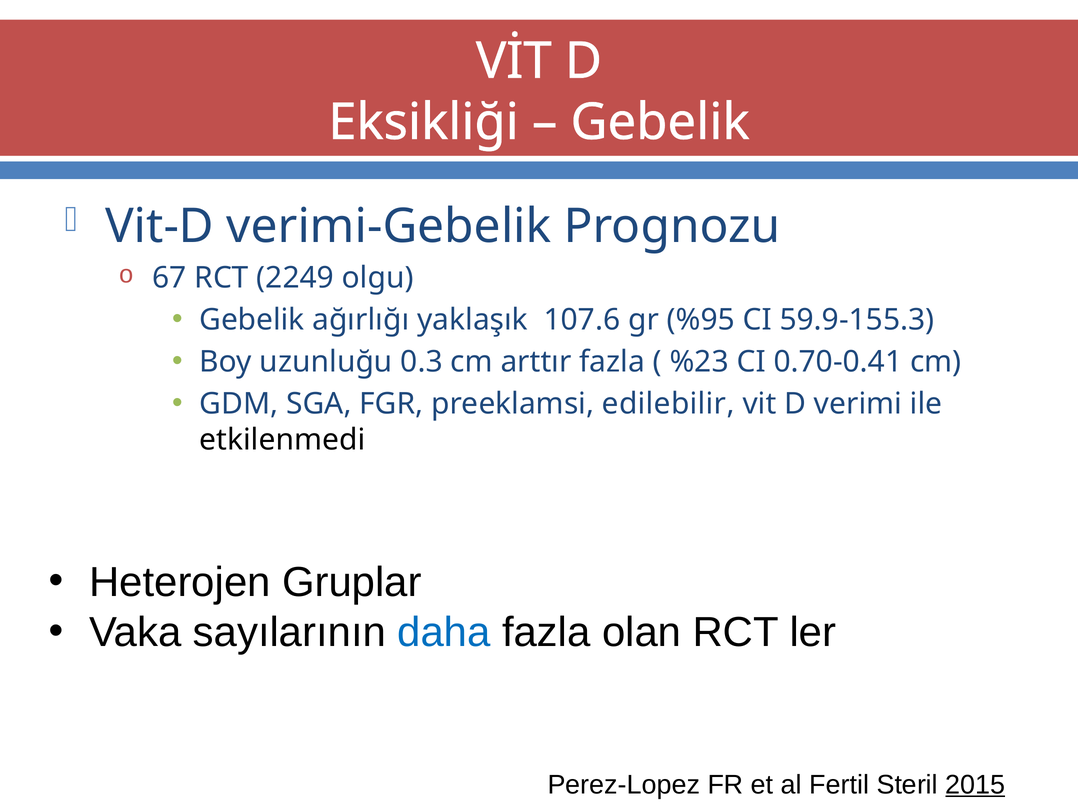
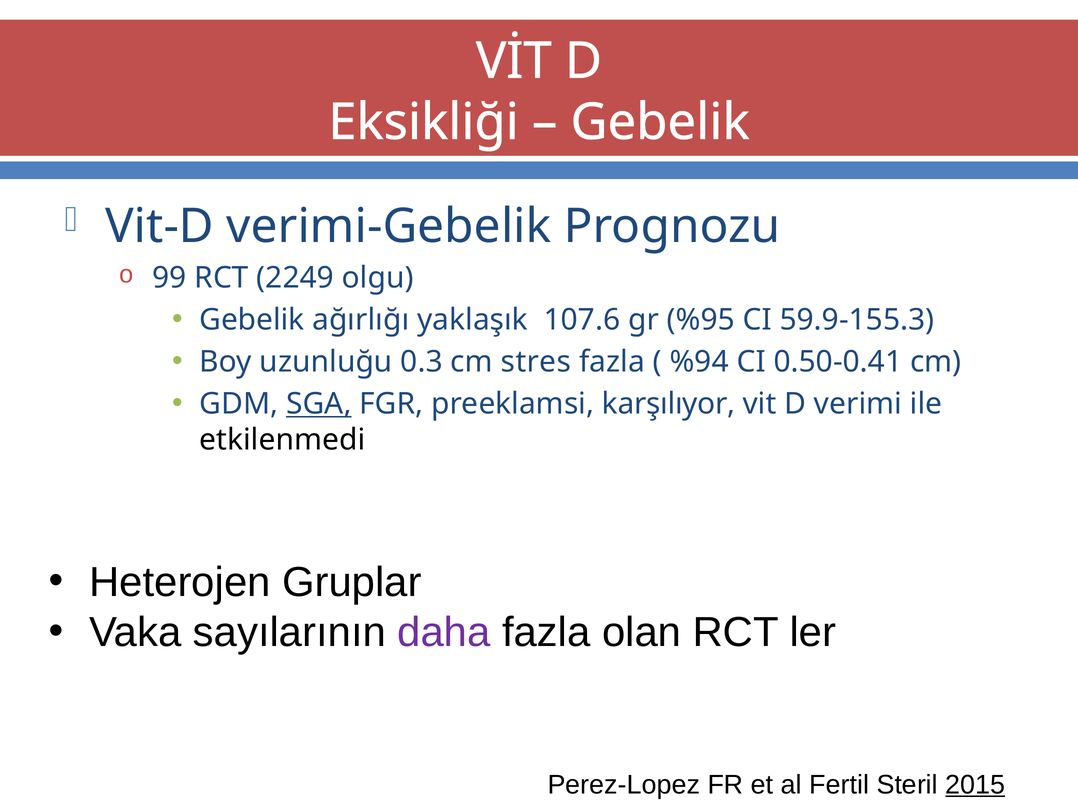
67: 67 -> 99
arttır: arttır -> stres
%23: %23 -> %94
0.70-0.41: 0.70-0.41 -> 0.50-0.41
SGA underline: none -> present
edilebilir: edilebilir -> karşılıyor
daha colour: blue -> purple
